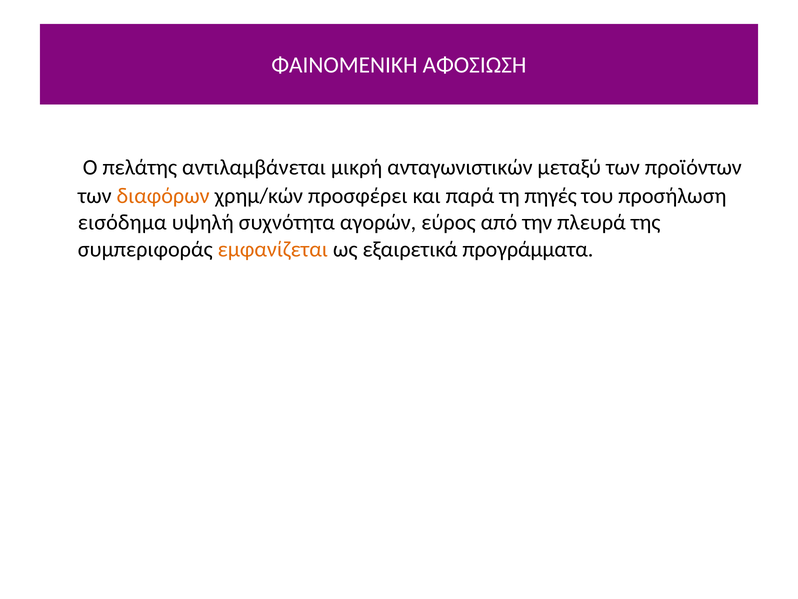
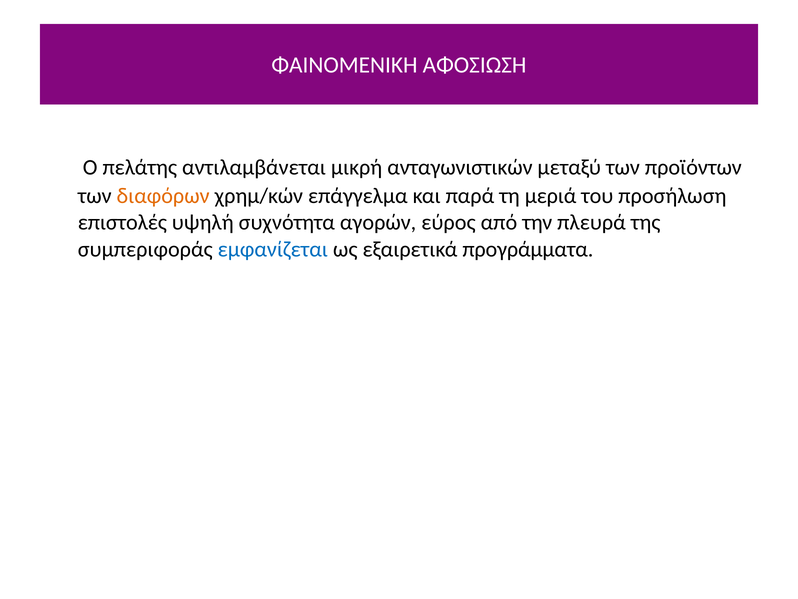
προσφέρει: προσφέρει -> επάγγελμα
πηγές: πηγές -> μεριά
εισόδημα: εισόδημα -> επιστολές
εμφανίζεται colour: orange -> blue
